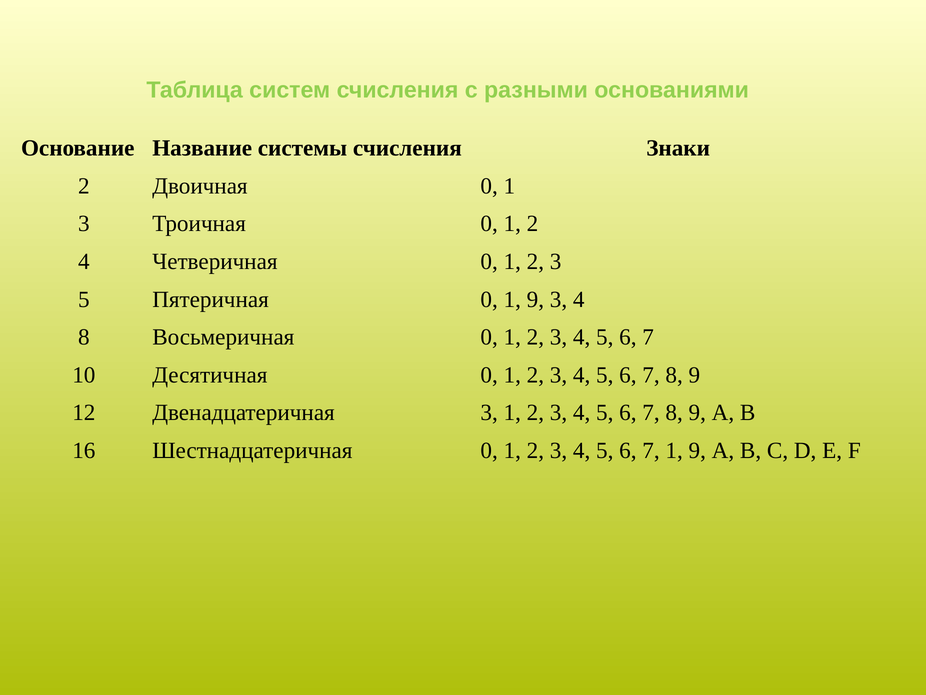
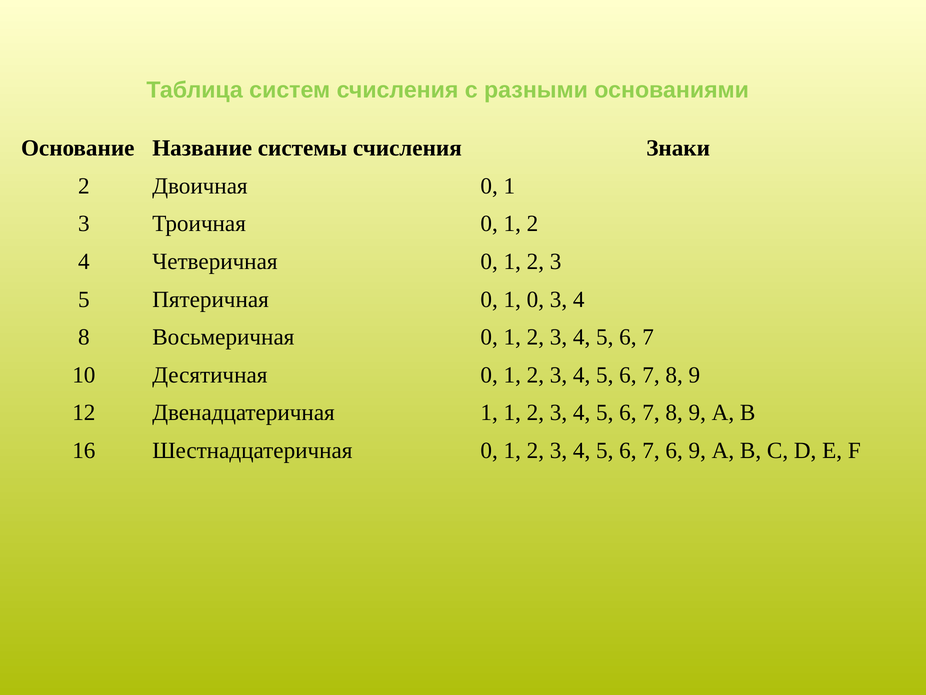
0 1 9: 9 -> 0
Двенадцатеричная 3: 3 -> 1
7 1: 1 -> 6
